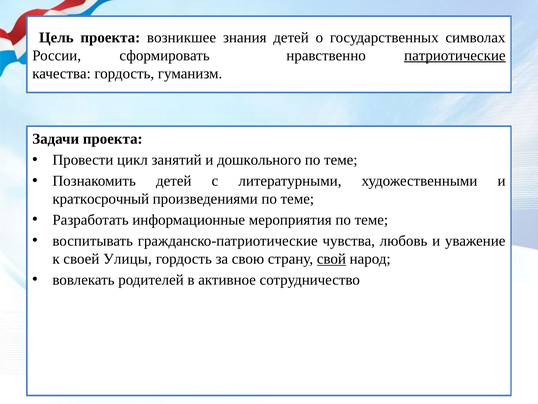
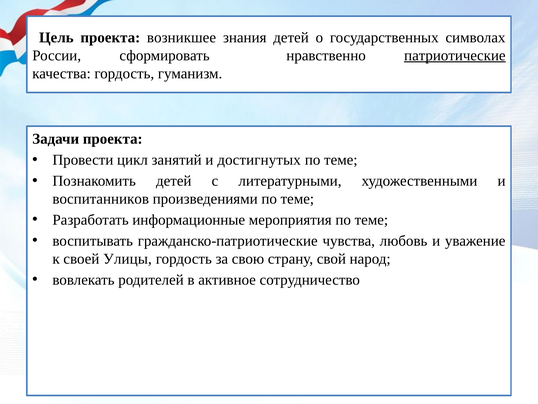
дошкольного: дошкольного -> достигнутых
краткосрочный: краткосрочный -> воспитанников
свой underline: present -> none
